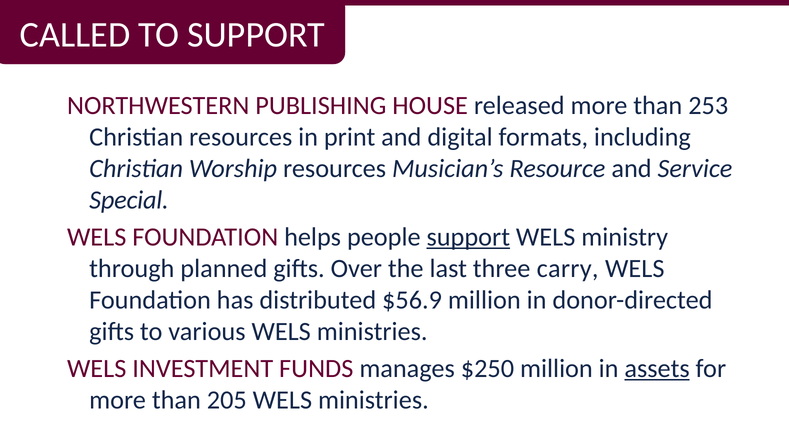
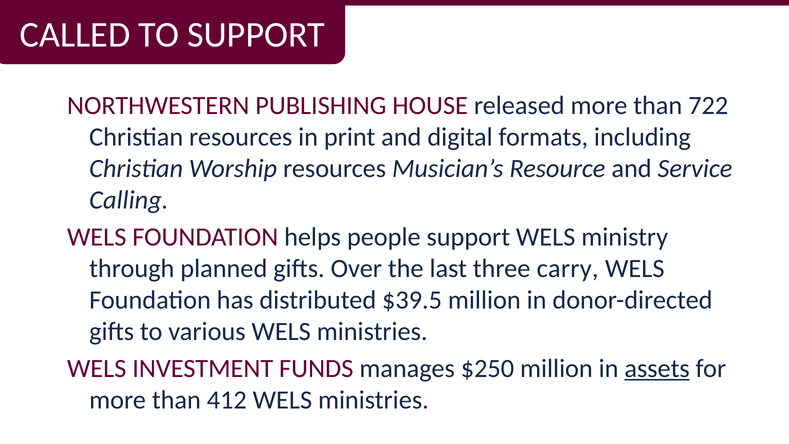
253: 253 -> 722
Special: Special -> Calling
support at (468, 237) underline: present -> none
$56.9: $56.9 -> $39.5
205: 205 -> 412
